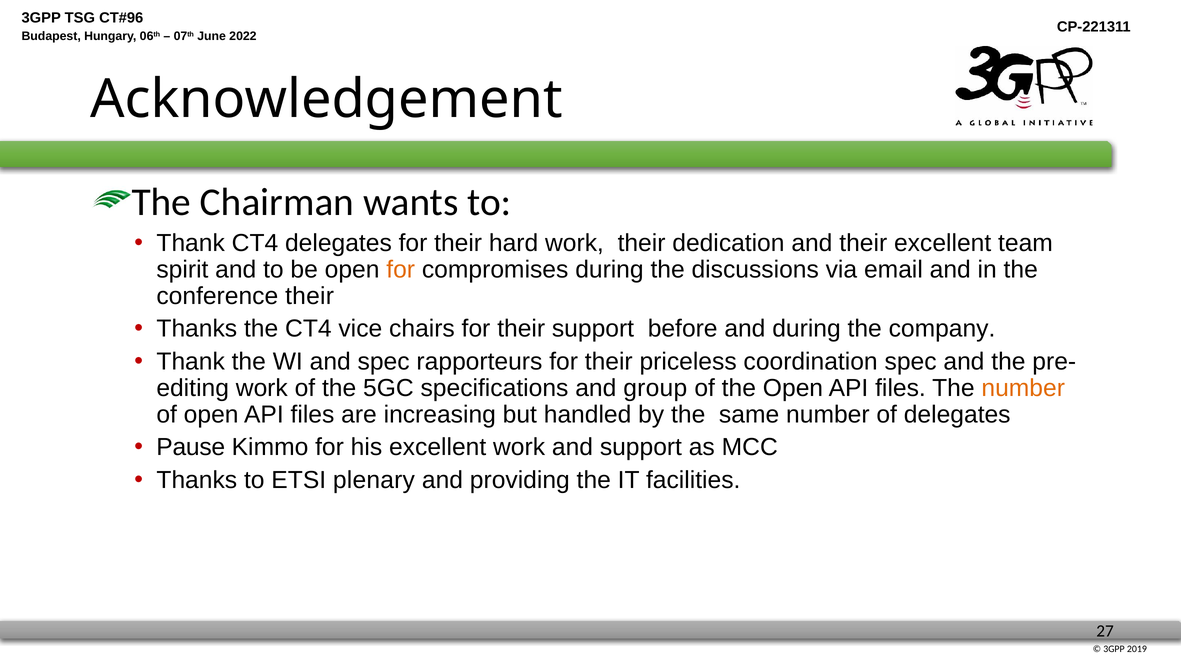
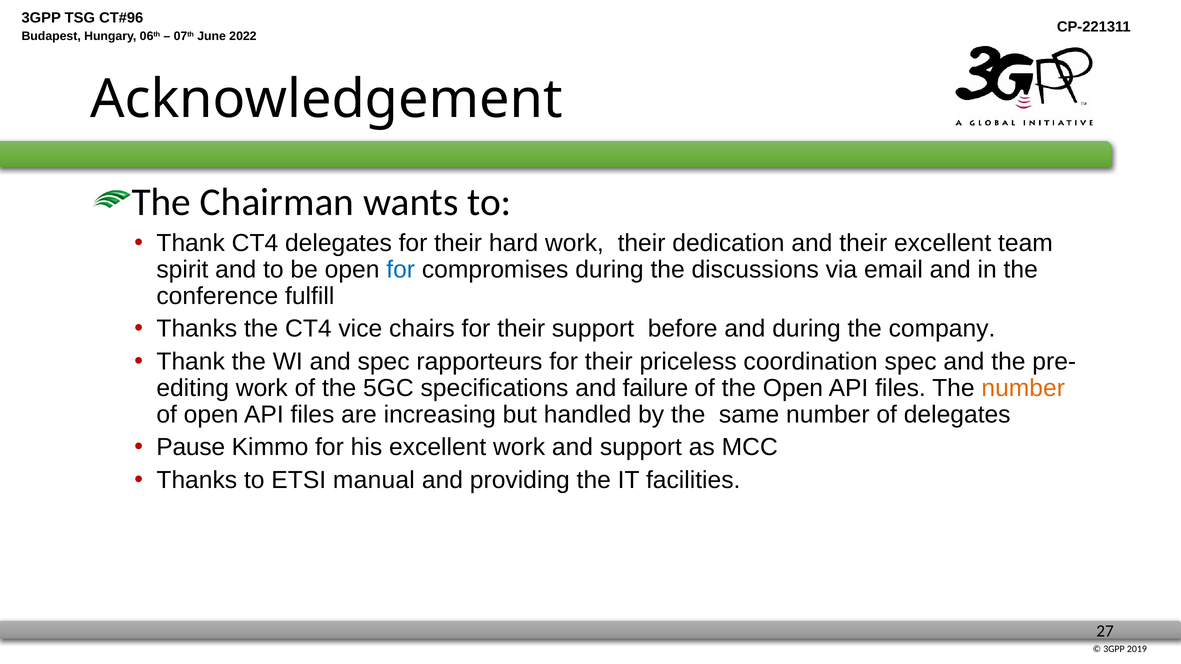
for at (401, 270) colour: orange -> blue
conference their: their -> fulfill
group: group -> failure
plenary: plenary -> manual
